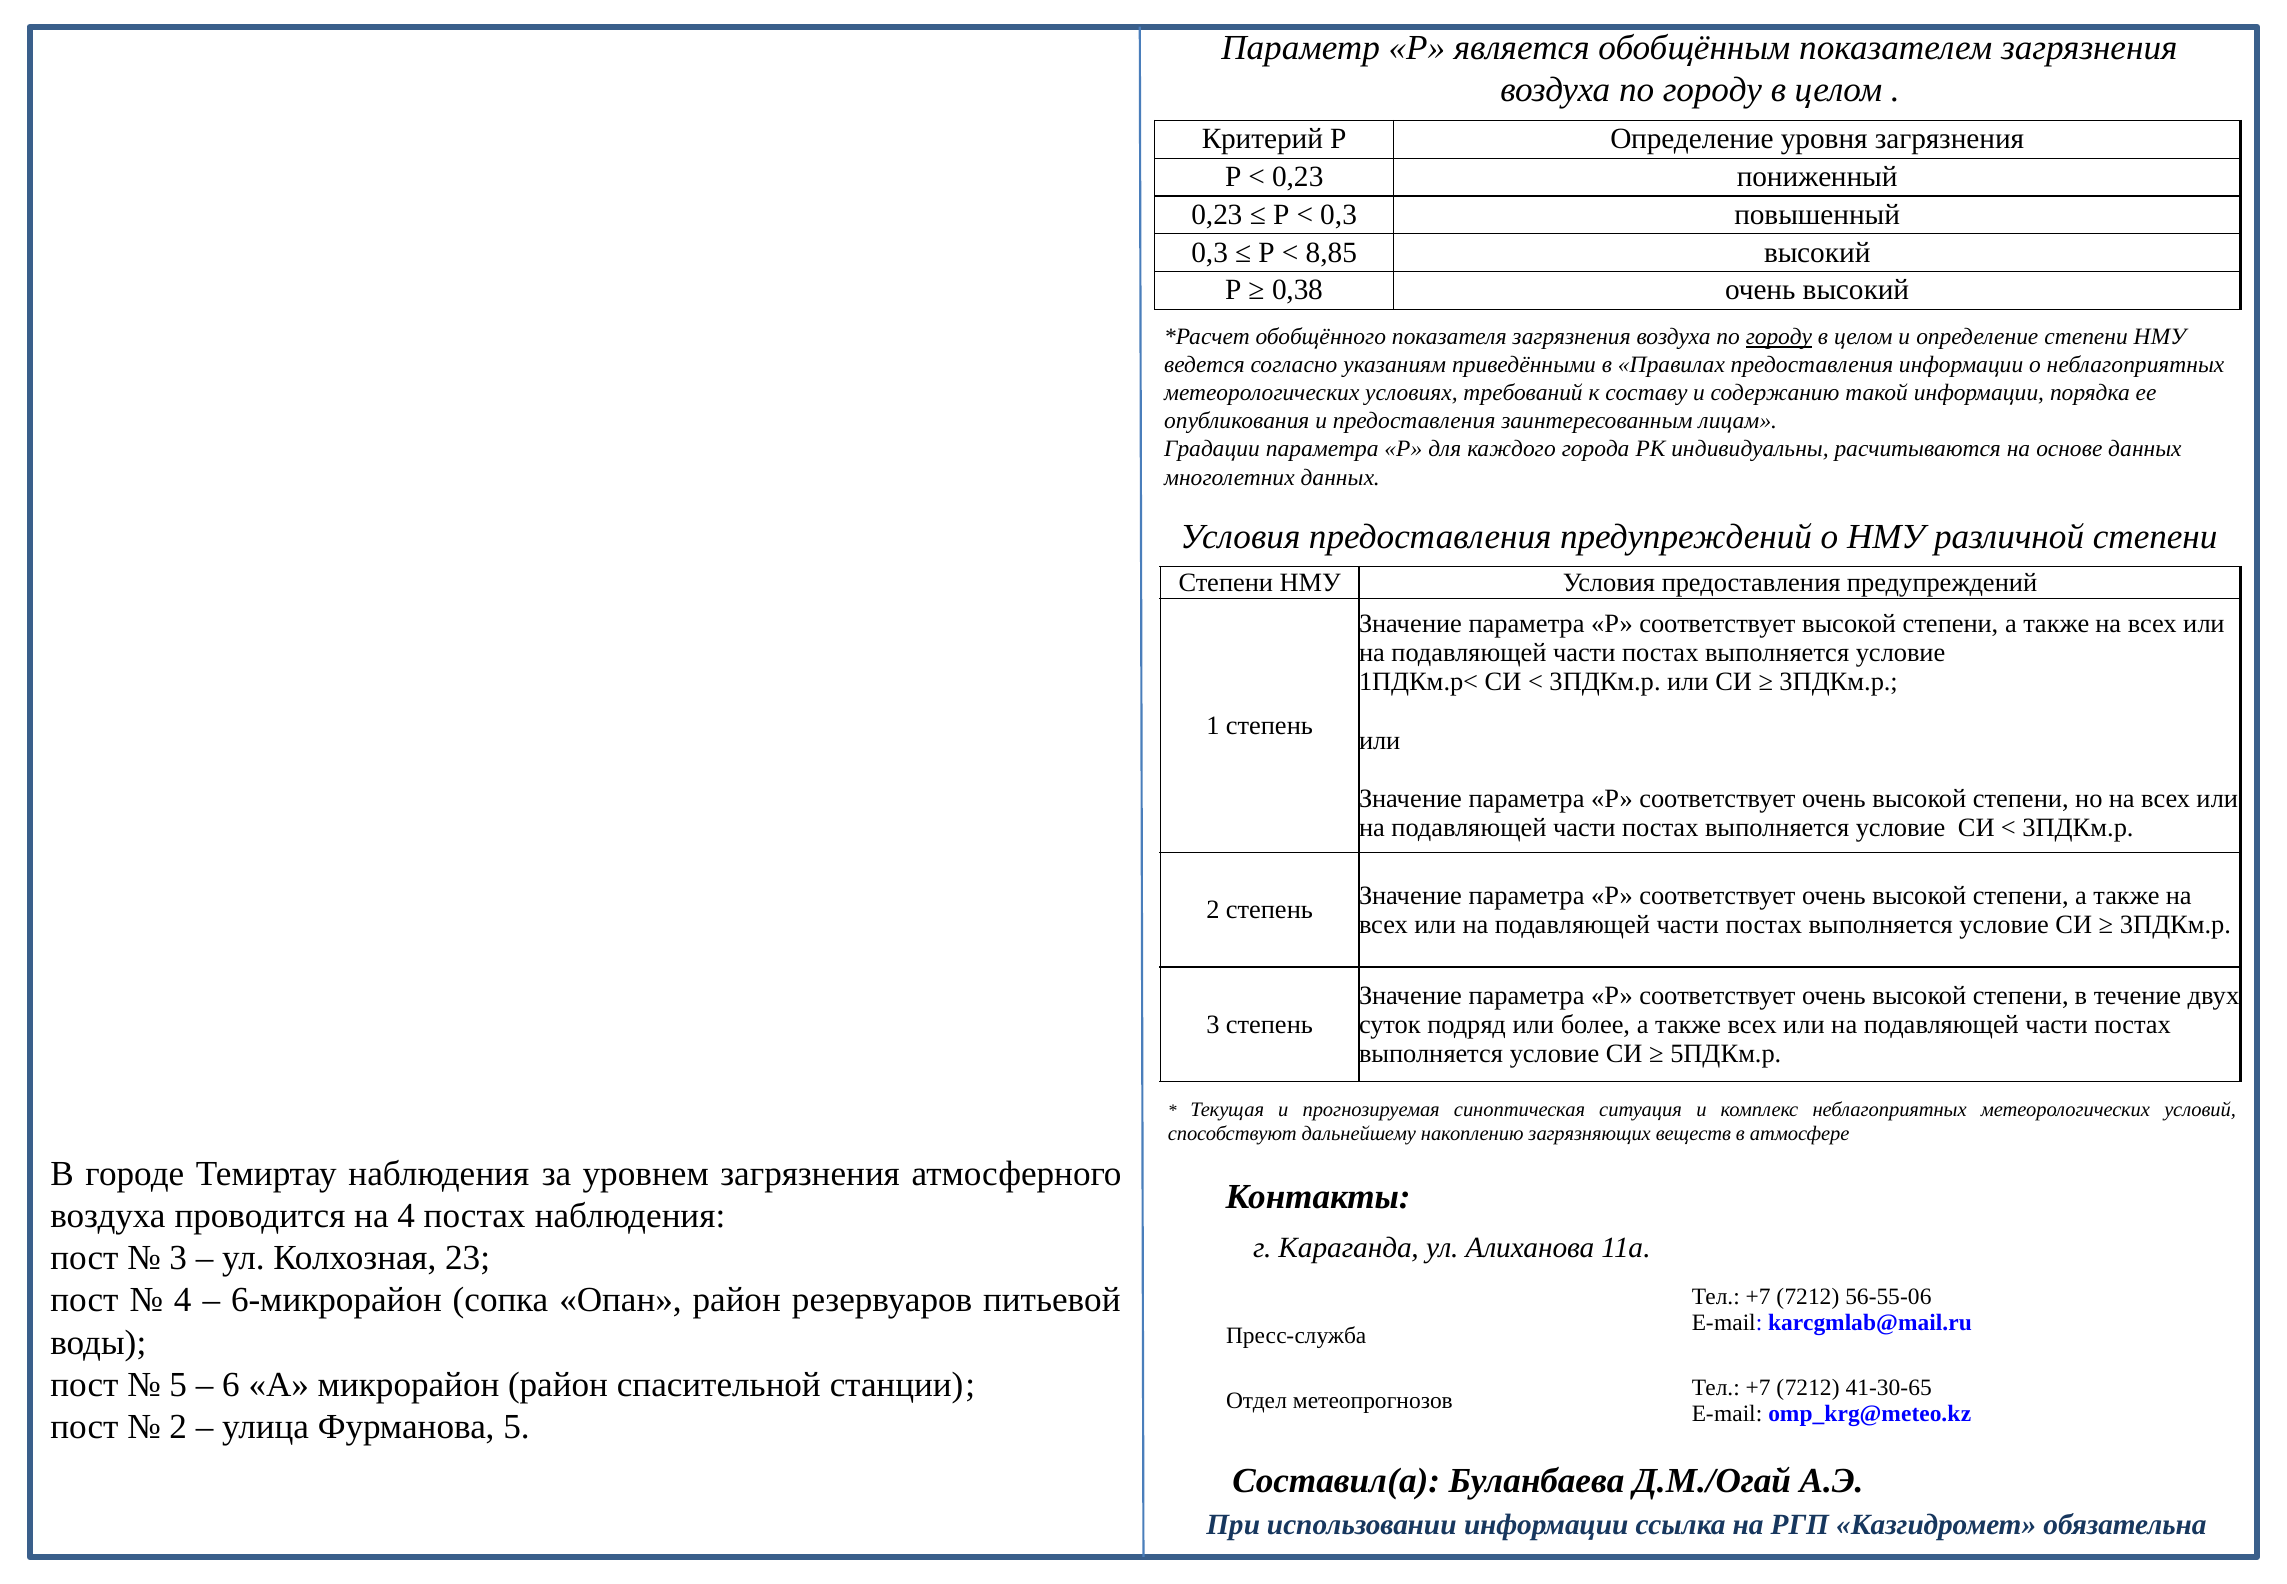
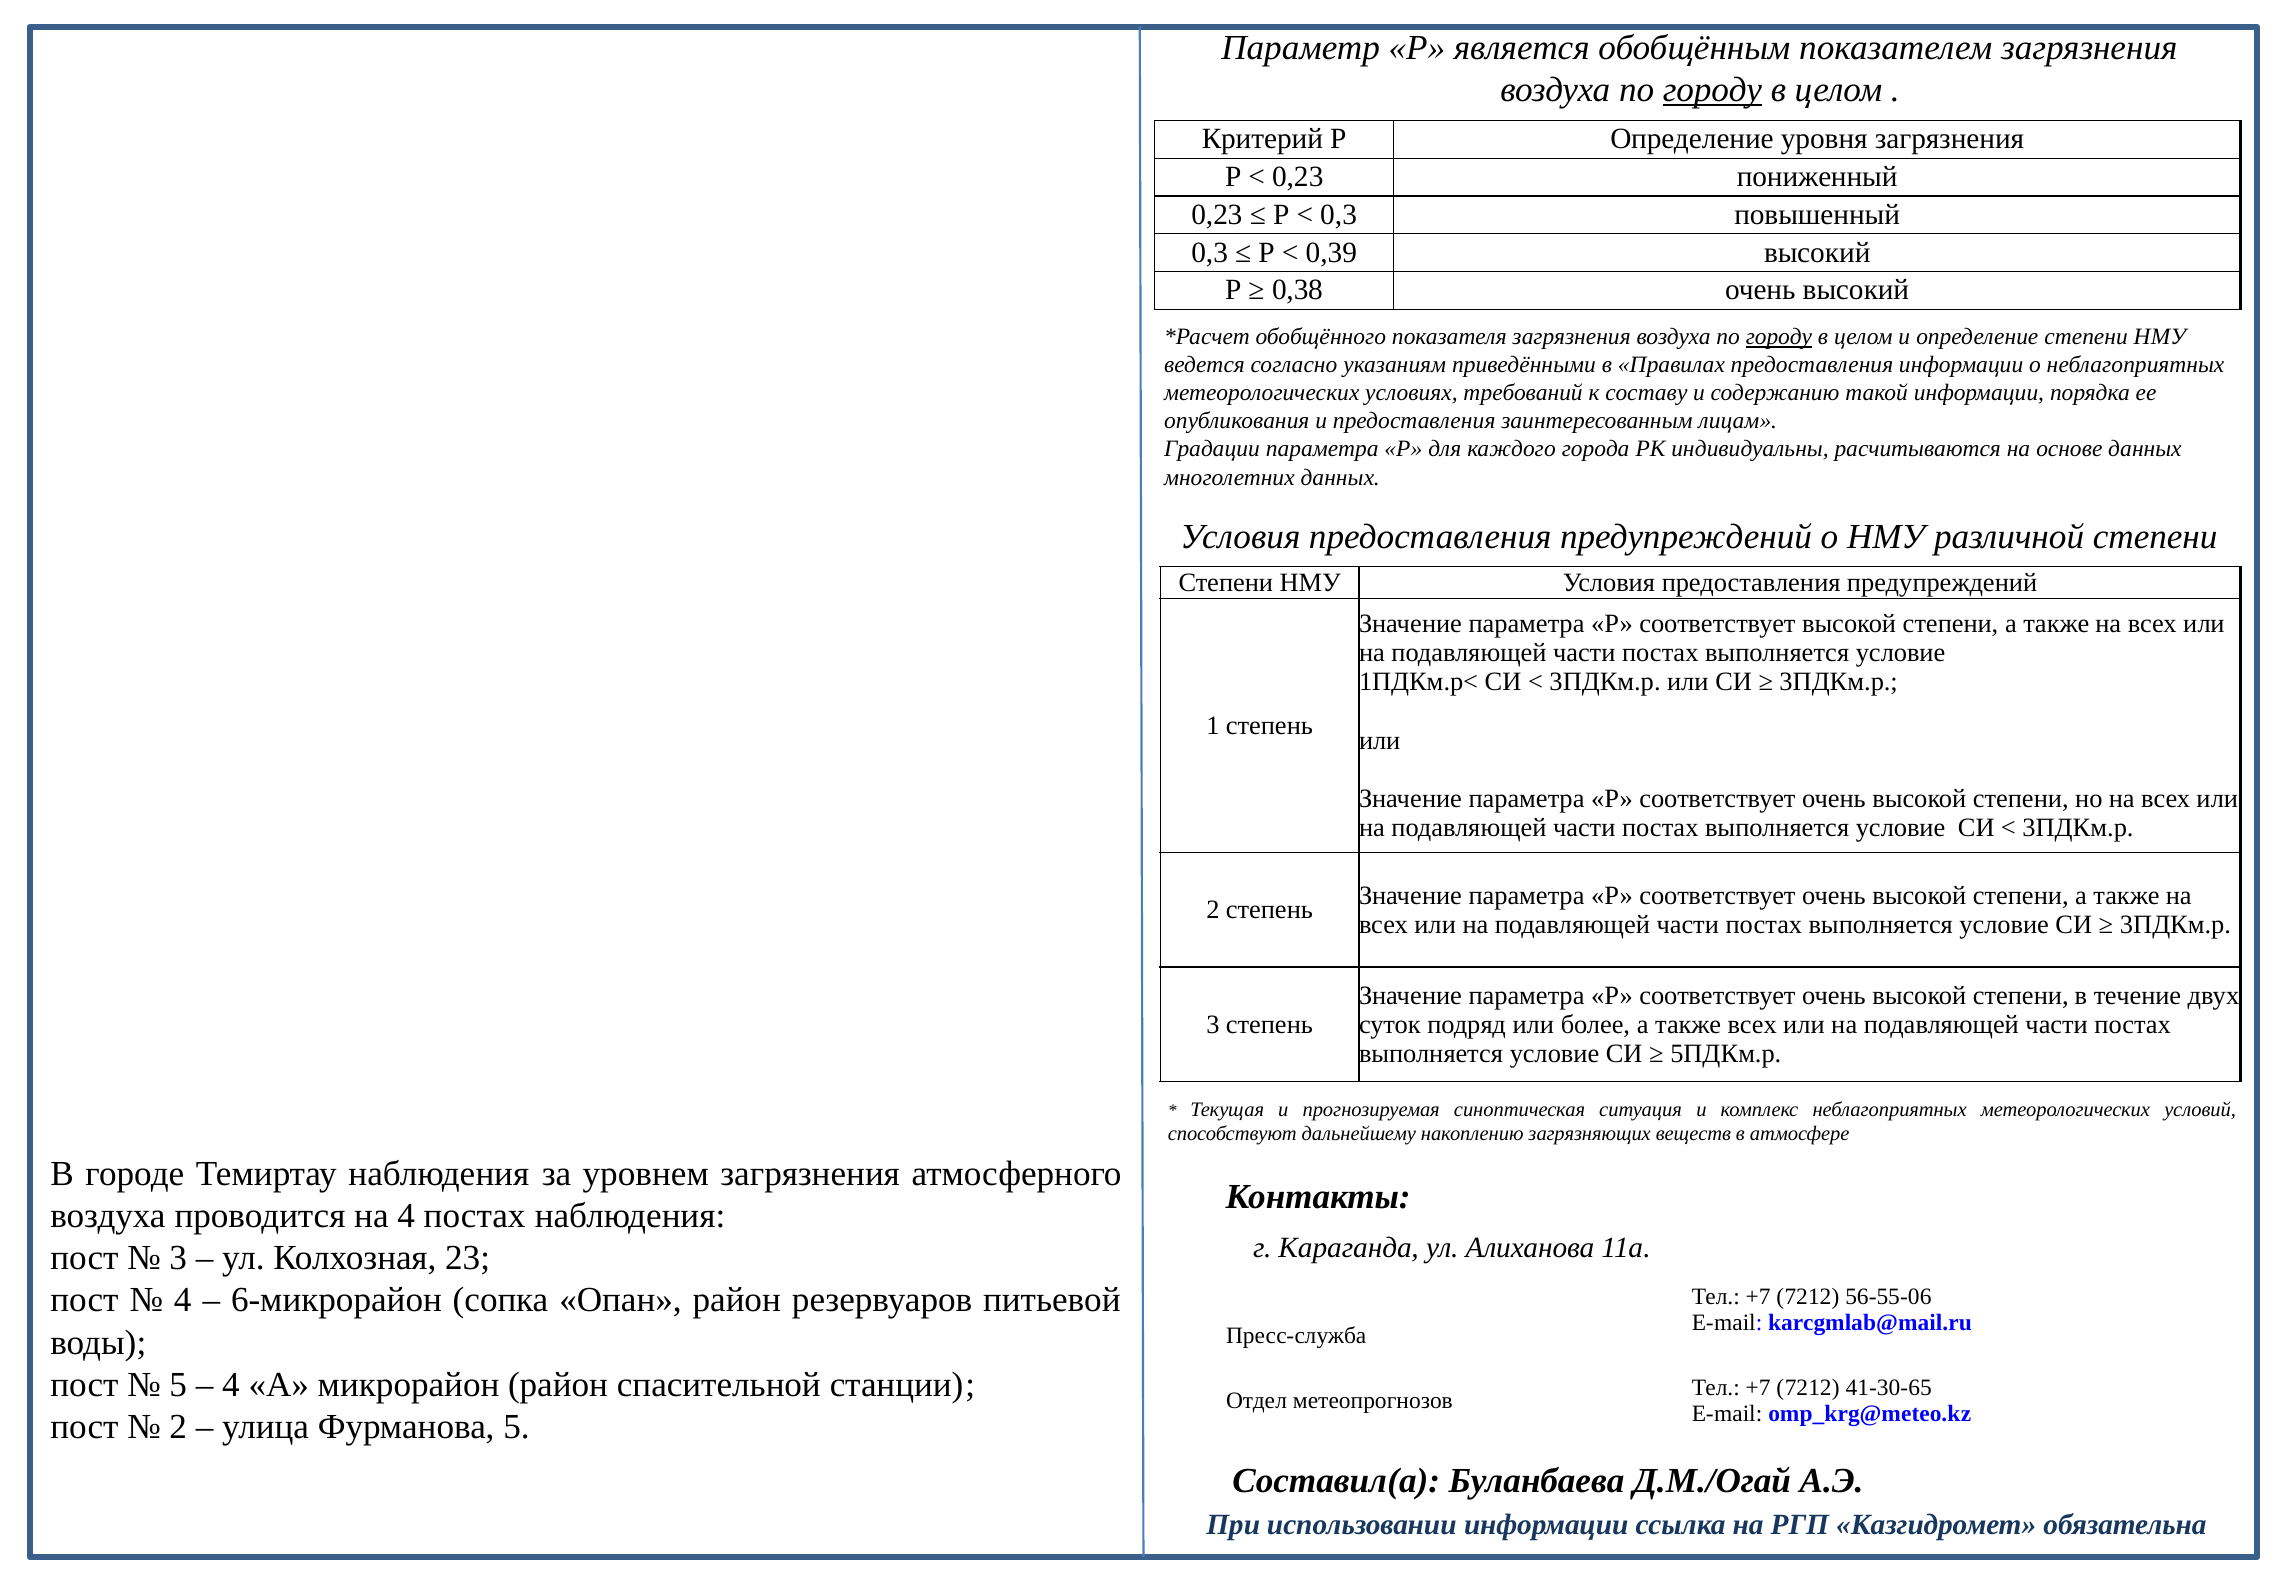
городу at (1712, 90) underline: none -> present
8,85: 8,85 -> 0,39
6 at (231, 1384): 6 -> 4
